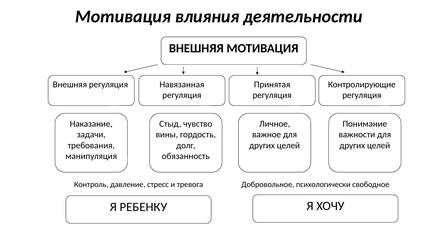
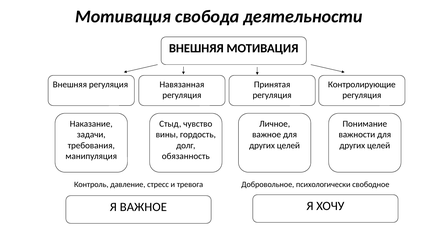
влияния: влияния -> свобода
Я РЕБЕНКУ: РЕБЕНКУ -> ВАЖНОЕ
